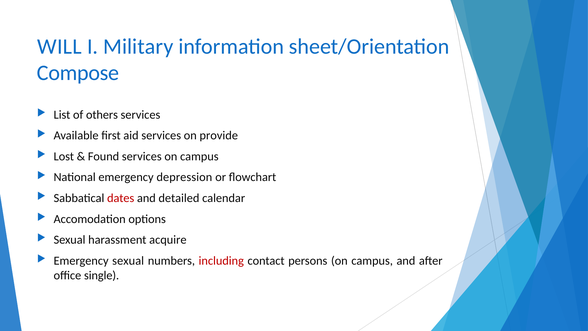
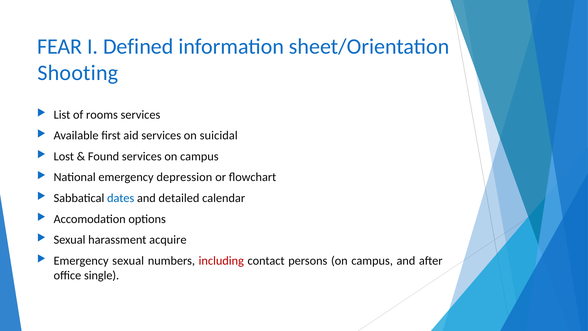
WILL: WILL -> FEAR
Military: Military -> Defined
Compose: Compose -> Shooting
others: others -> rooms
provide: provide -> suicidal
dates colour: red -> blue
